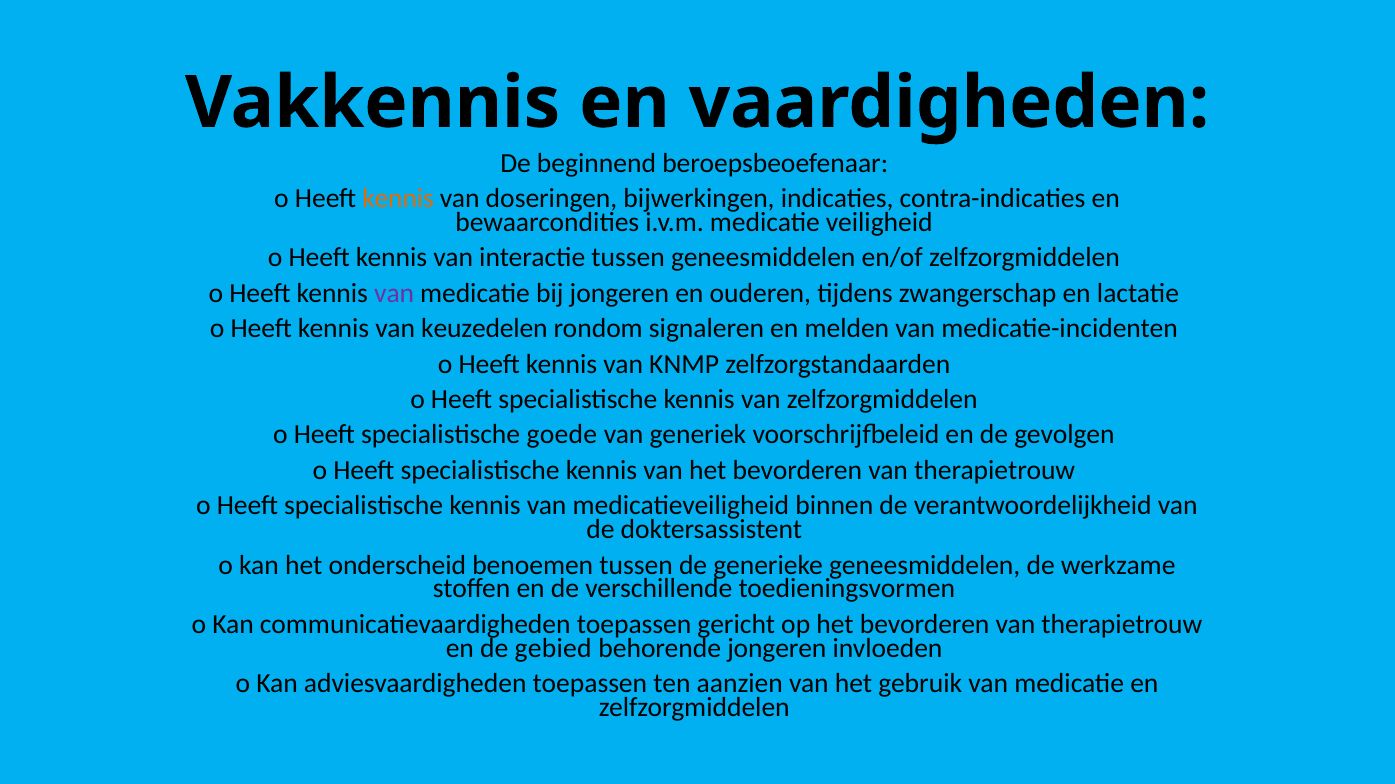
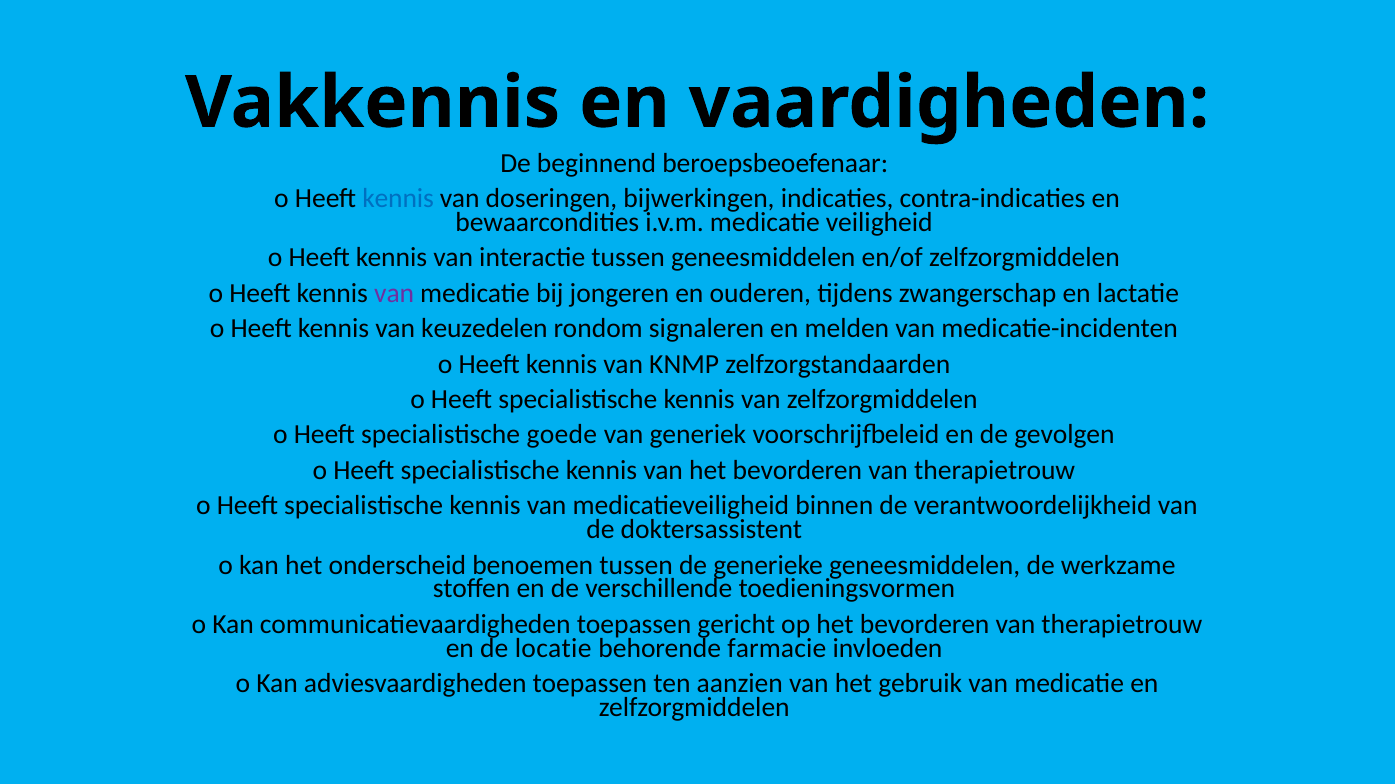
kennis at (398, 199) colour: orange -> blue
gebied: gebied -> locatie
behorende jongeren: jongeren -> farmacie
